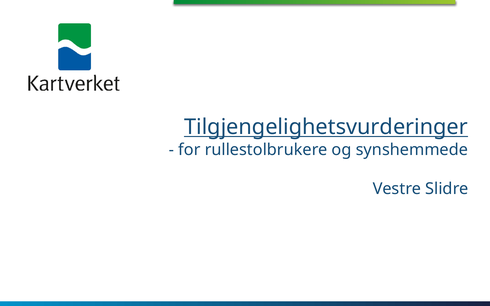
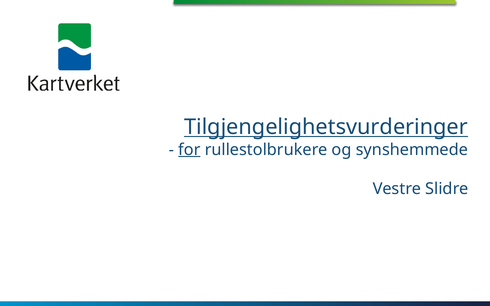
for underline: none -> present
